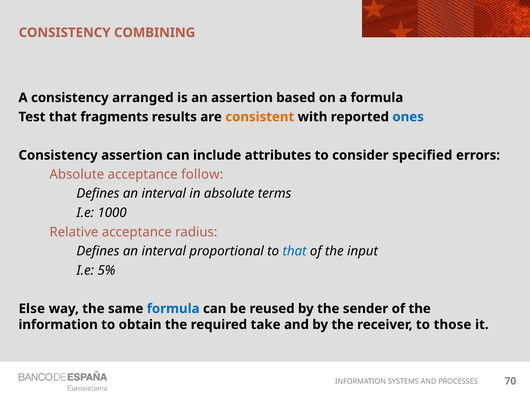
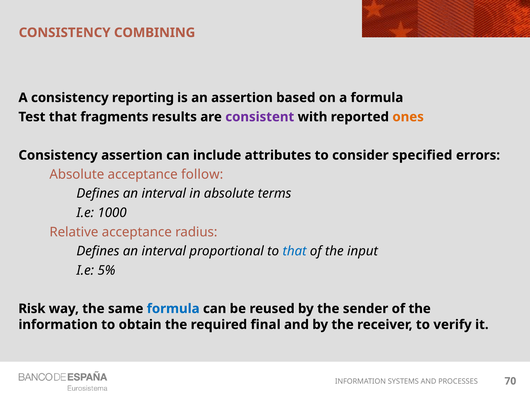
arranged: arranged -> reporting
consistent colour: orange -> purple
ones colour: blue -> orange
Else: Else -> Risk
take: take -> final
those: those -> verify
